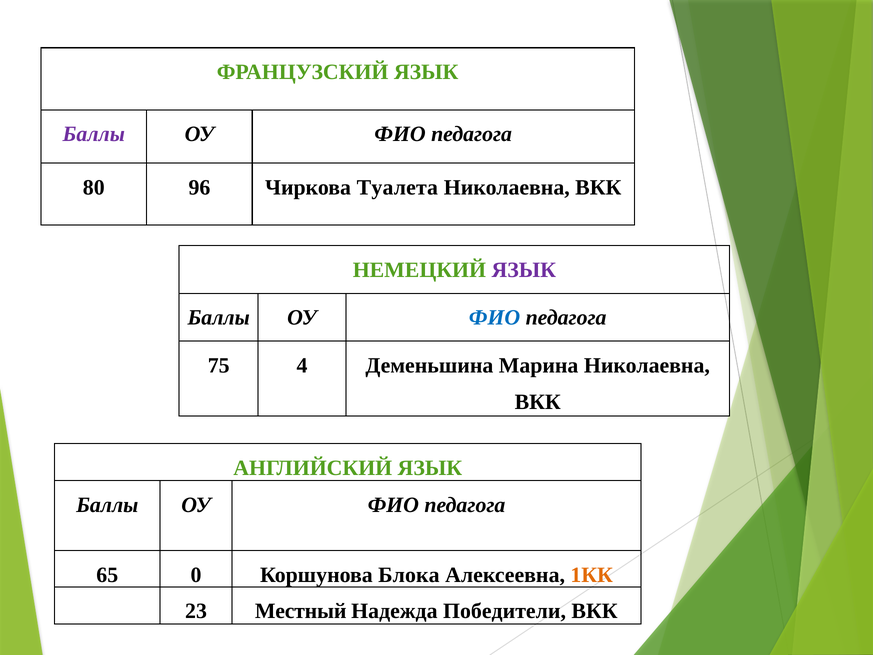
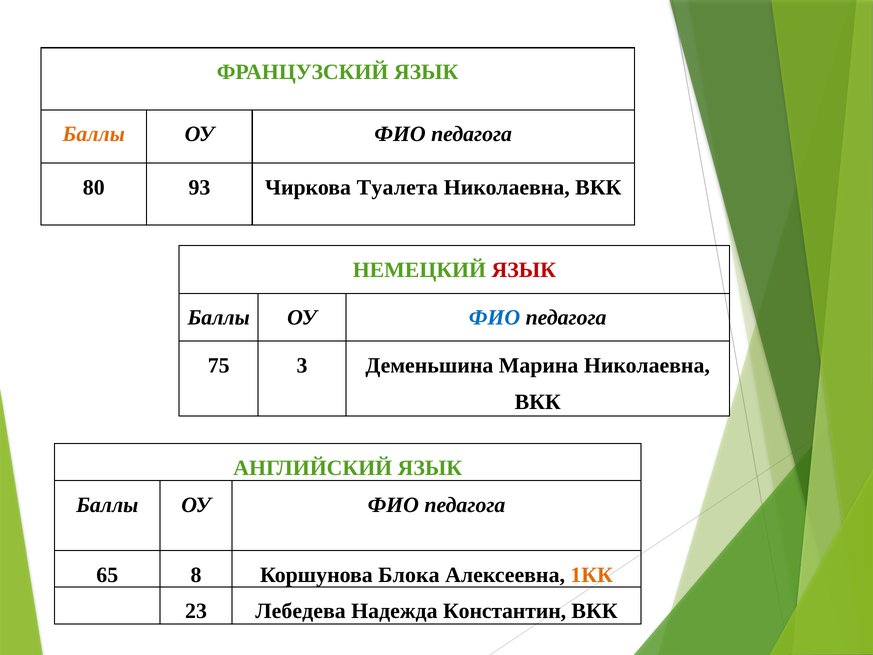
Баллы at (94, 134) colour: purple -> orange
96: 96 -> 93
ЯЗЫК at (524, 270) colour: purple -> red
4: 4 -> 3
0: 0 -> 8
Местный: Местный -> Лебедева
Победители: Победители -> Константин
